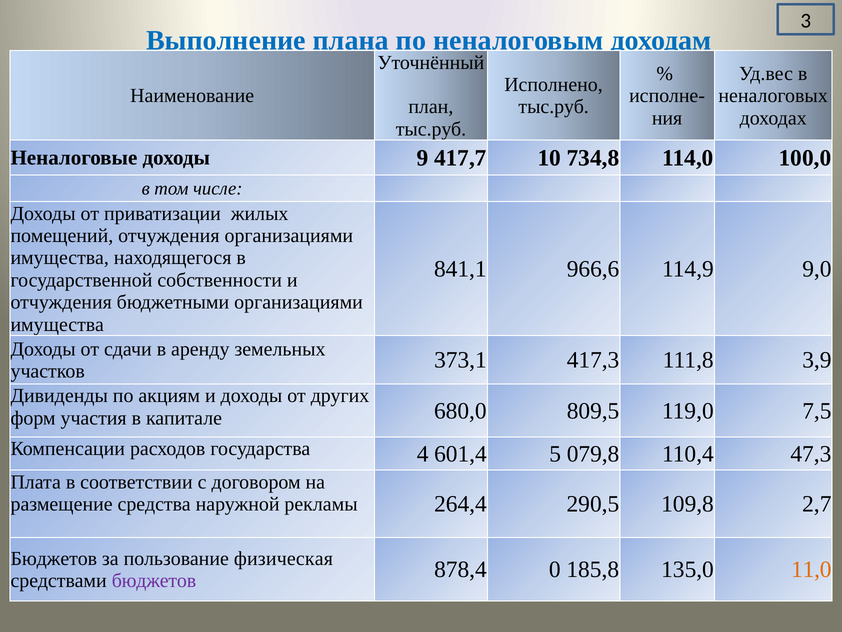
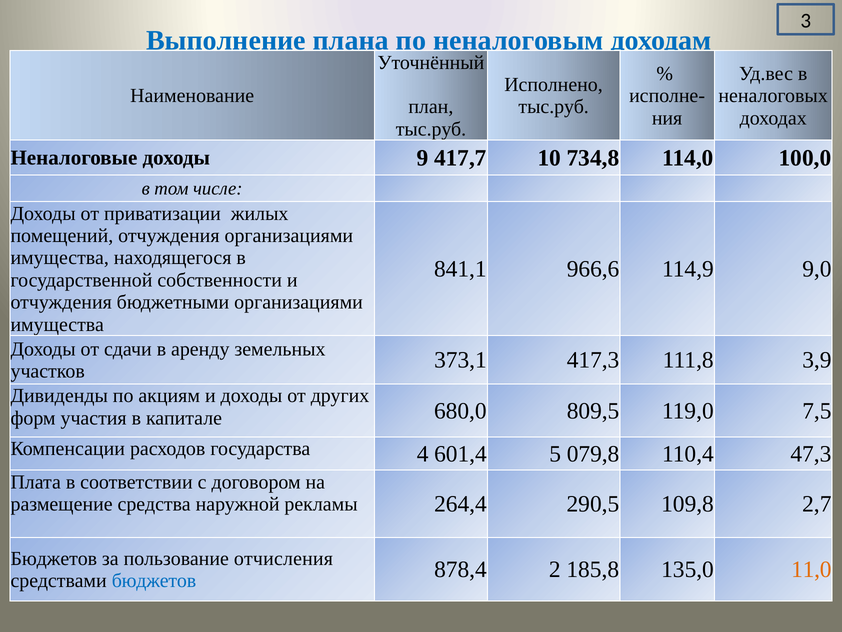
физическая: физическая -> отчисления
бюджетов at (154, 580) colour: purple -> blue
0 at (555, 569): 0 -> 2
